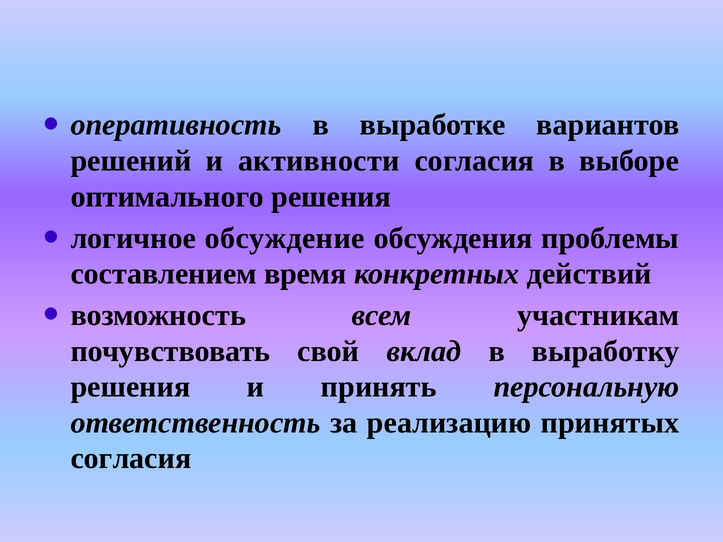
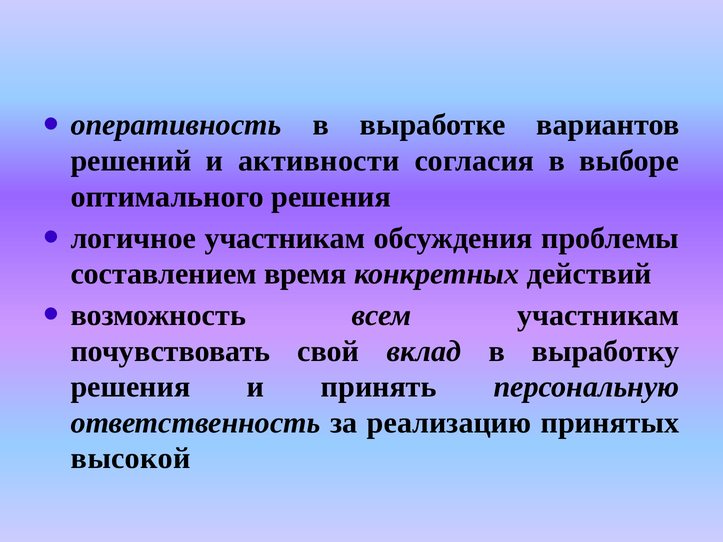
логичное обсуждение: обсуждение -> участникам
согласия at (131, 459): согласия -> высокой
